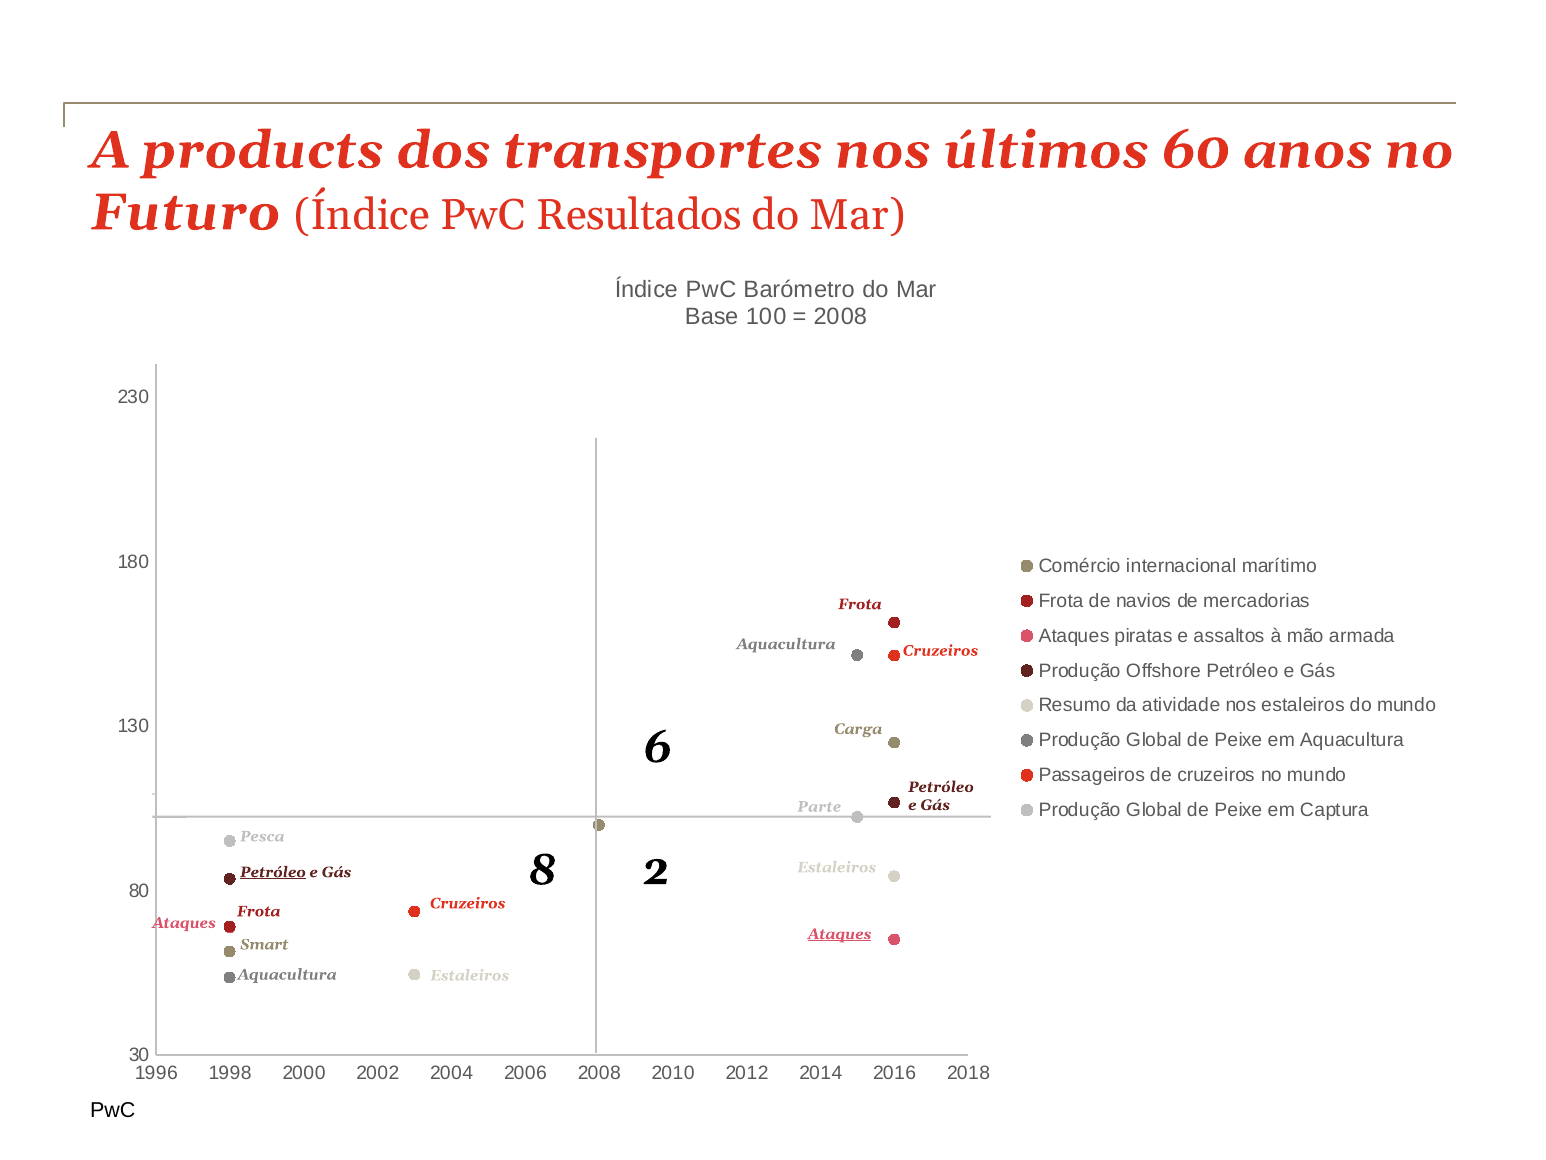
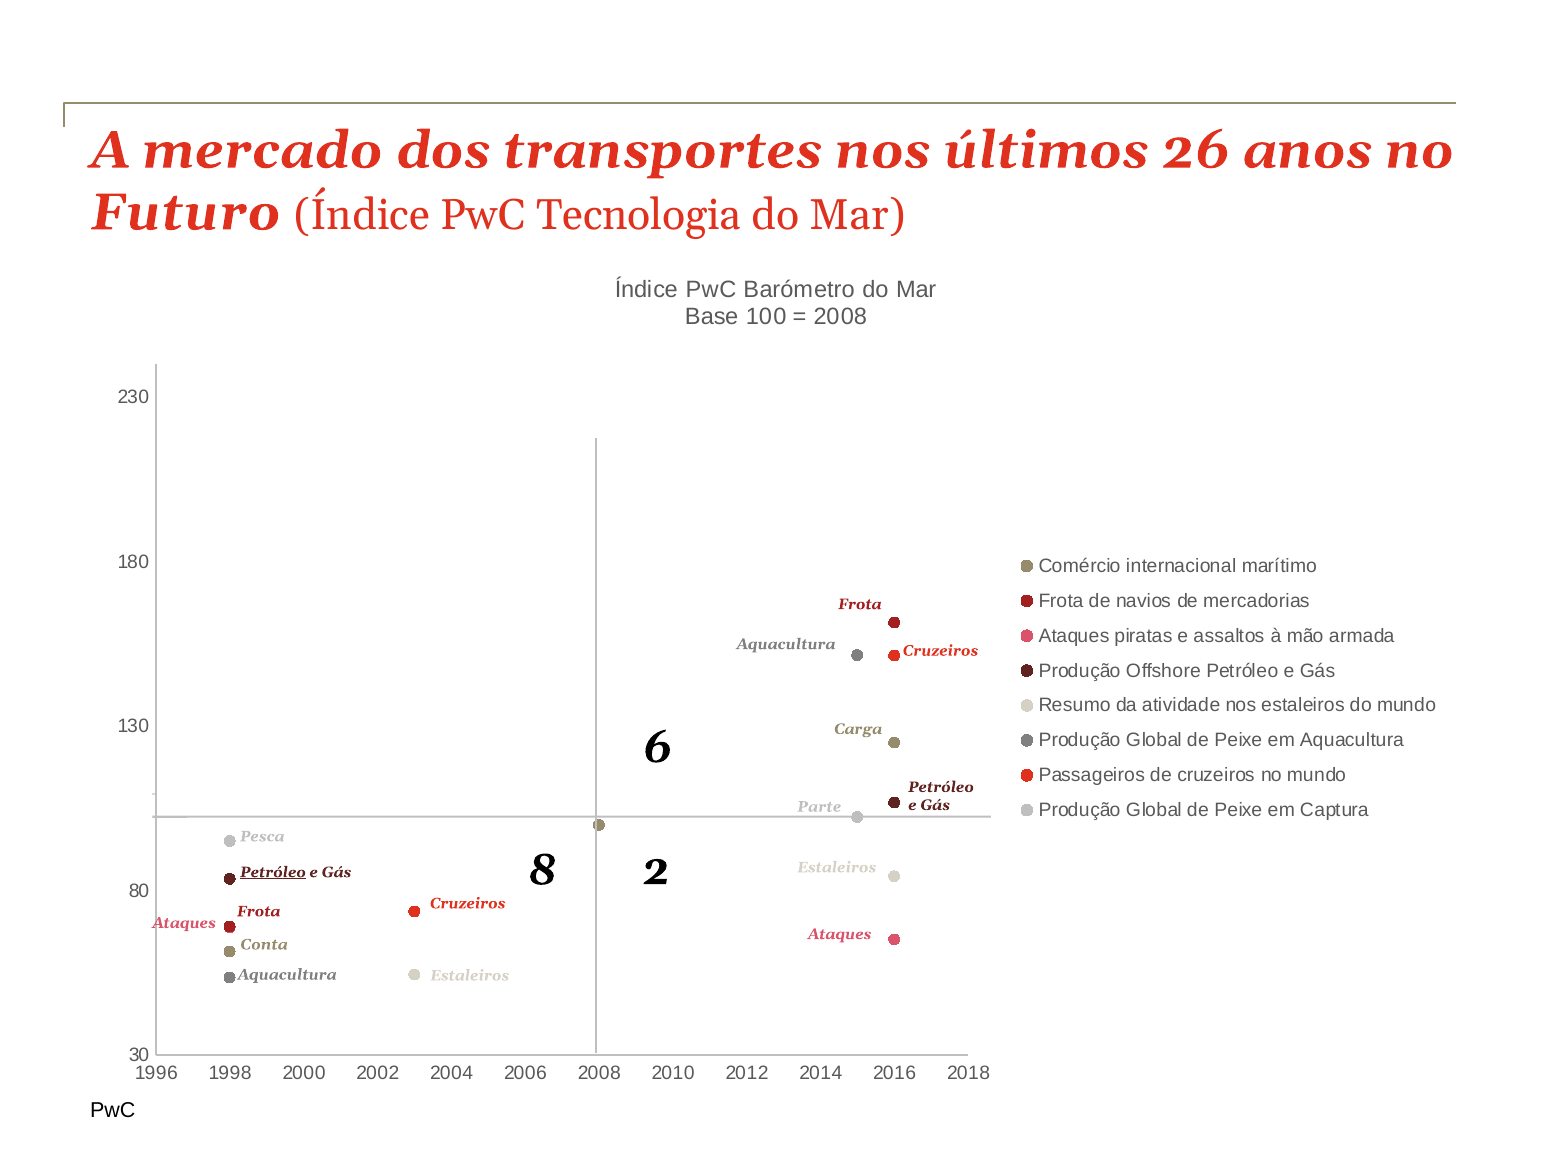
products: products -> mercado
60: 60 -> 26
Resultados: Resultados -> Tecnologia
Ataques at (840, 934) underline: present -> none
Smart: Smart -> Conta
